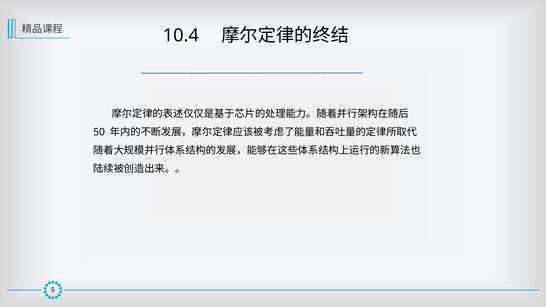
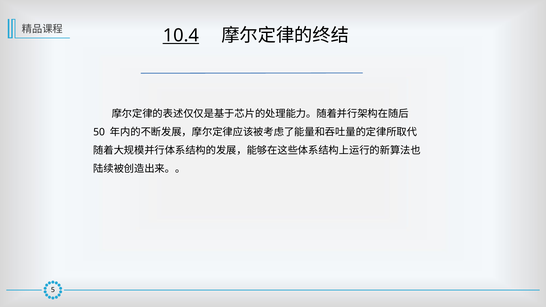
10.4 underline: none -> present
